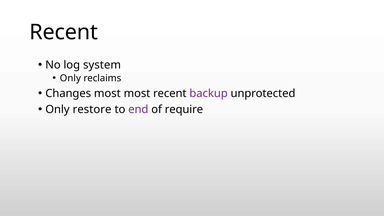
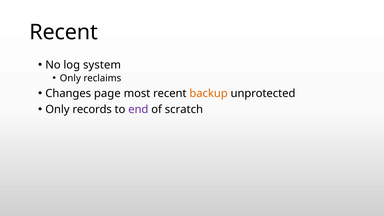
Changes most: most -> page
backup colour: purple -> orange
restore: restore -> records
require: require -> scratch
